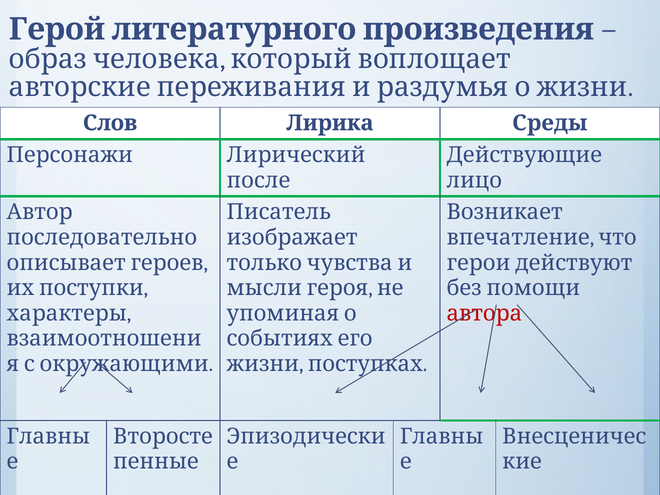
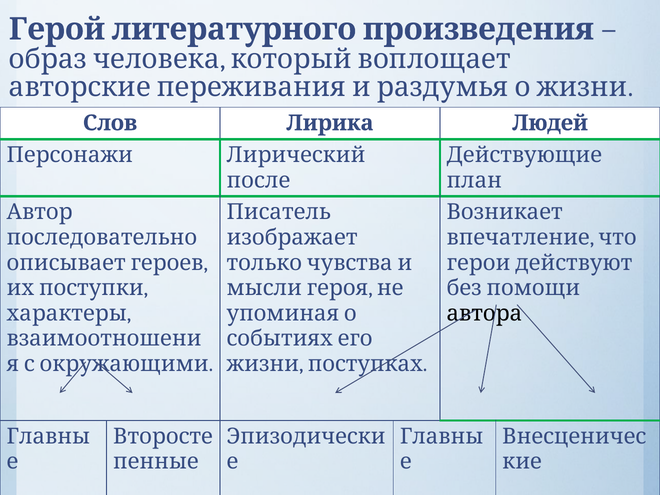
Среды: Среды -> Людей
лицо: лицо -> план
автора colour: red -> black
